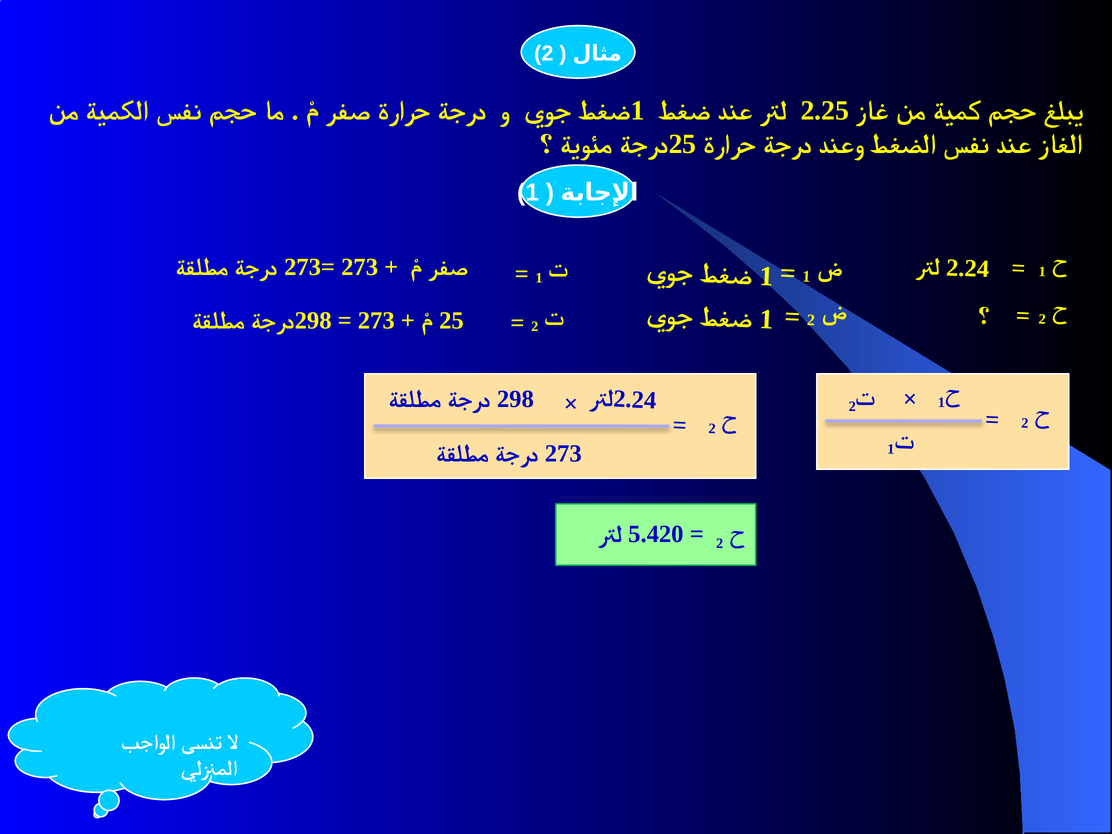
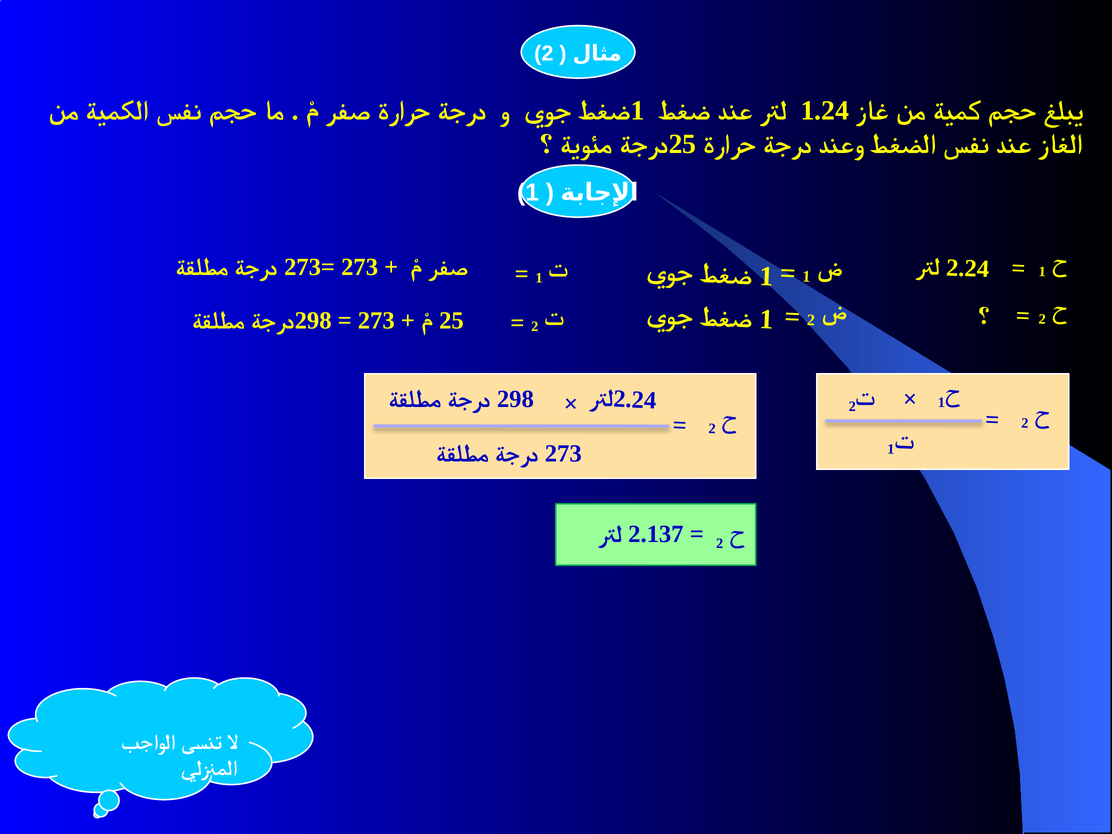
2.25: 2.25 -> 1.24
5.420: 5.420 -> 2.137
